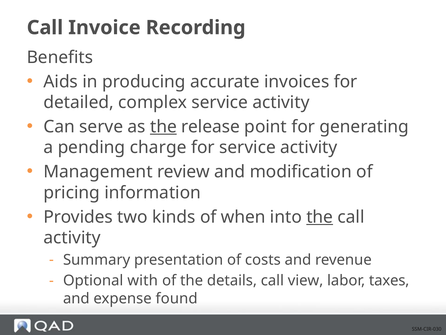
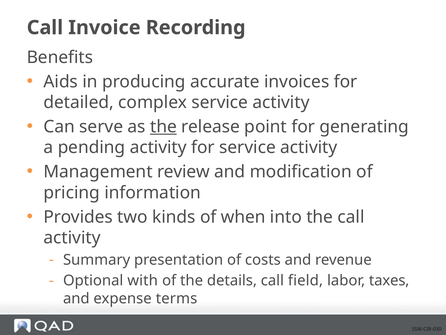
pending charge: charge -> activity
the at (320, 217) underline: present -> none
view: view -> field
found: found -> terms
